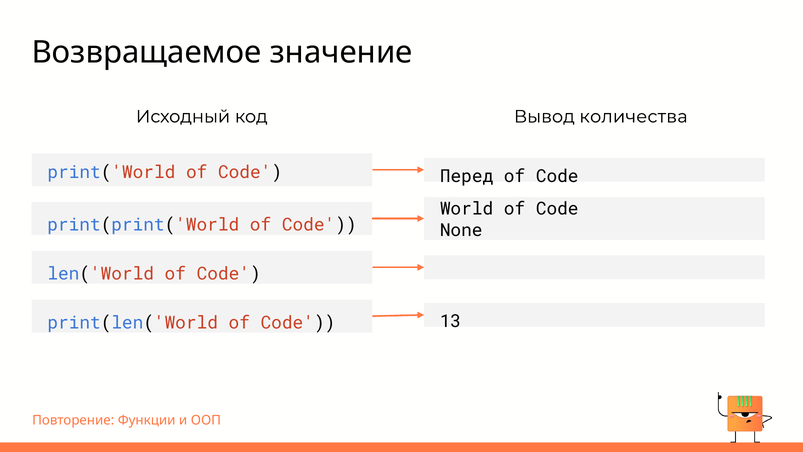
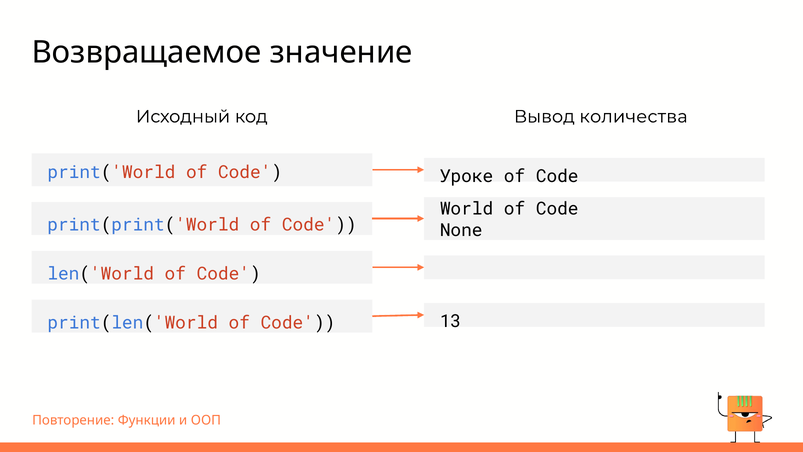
Перед: Перед -> Уроке
